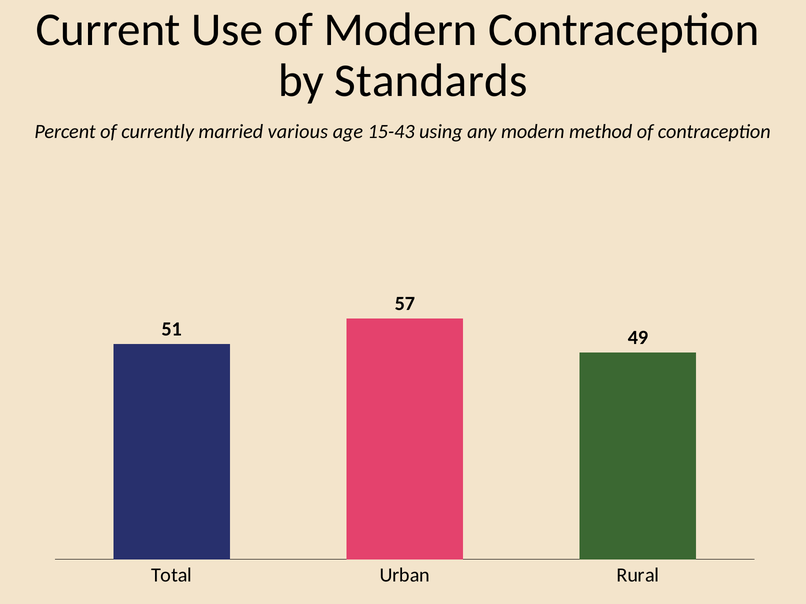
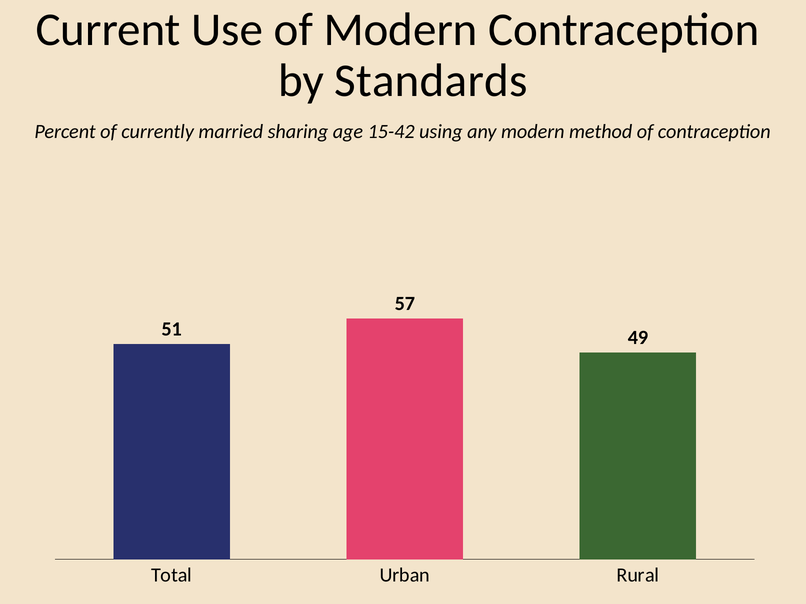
various: various -> sharing
15-43: 15-43 -> 15-42
